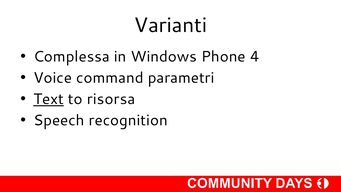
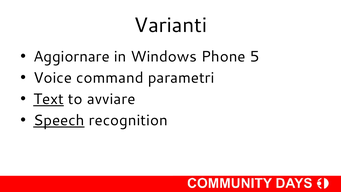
Complessa: Complessa -> Aggiornare
4: 4 -> 5
risorsa: risorsa -> avviare
Speech underline: none -> present
